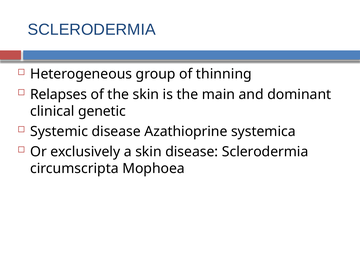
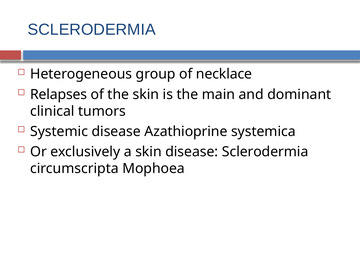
thinning: thinning -> necklace
genetic: genetic -> tumors
